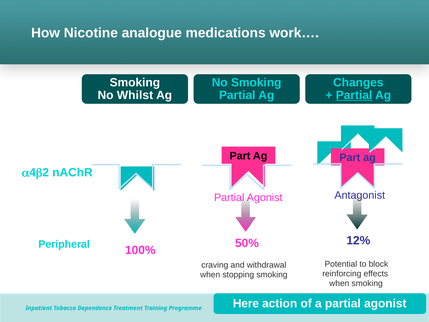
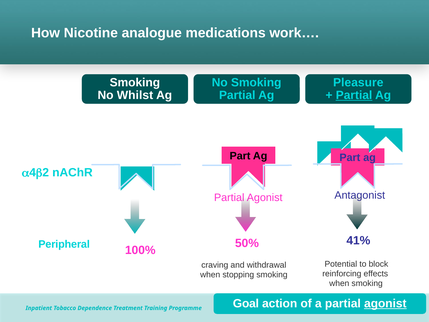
Changes: Changes -> Pleasure
12%: 12% -> 41%
Here: Here -> Goal
agonist at (385, 303) underline: none -> present
